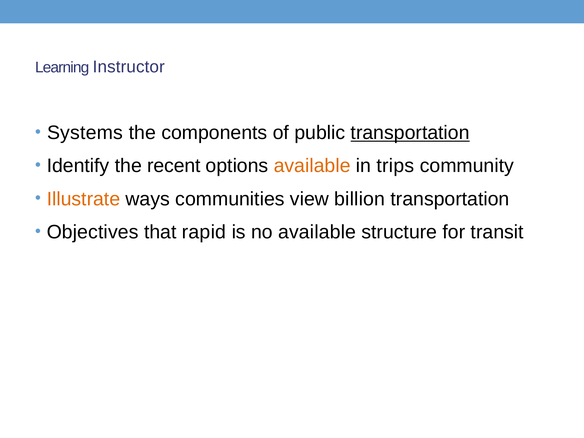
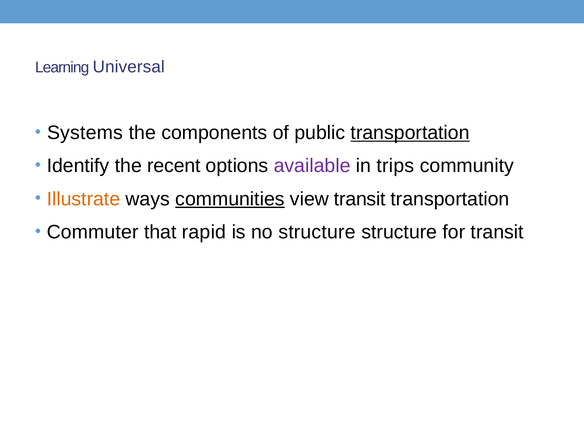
Instructor: Instructor -> Universal
available at (312, 166) colour: orange -> purple
communities underline: none -> present
view billion: billion -> transit
Objectives: Objectives -> Commuter
no available: available -> structure
